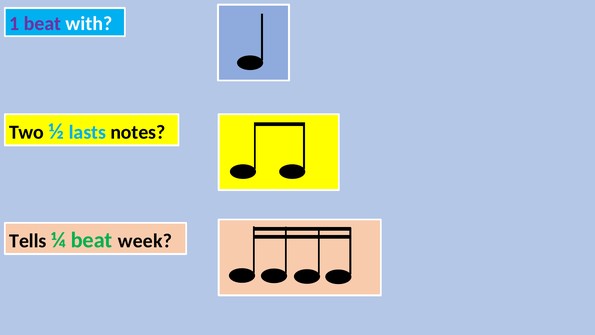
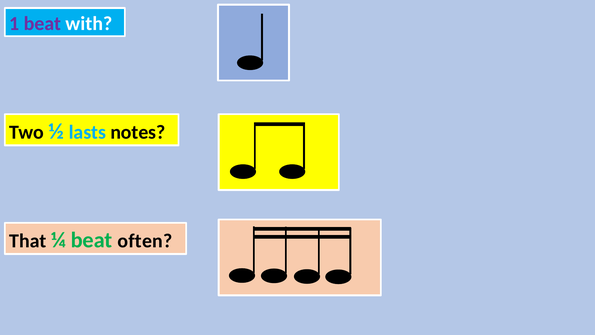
Tells: Tells -> That
week: week -> often
